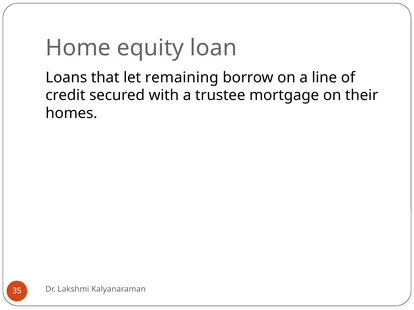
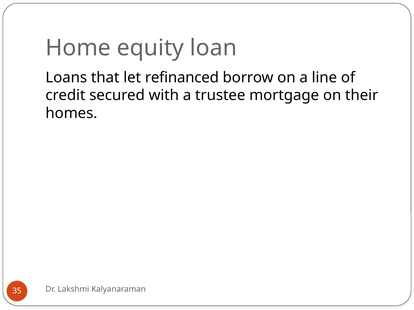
remaining: remaining -> refinanced
